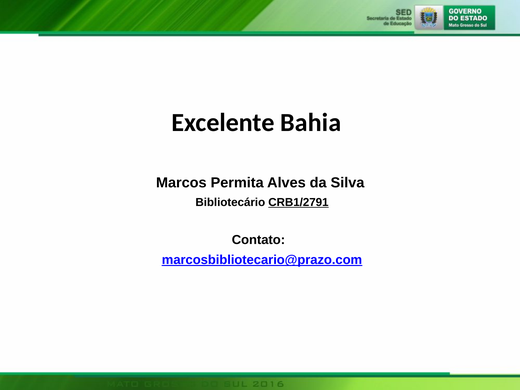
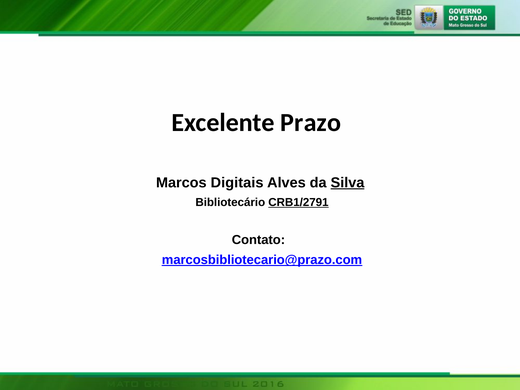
Bahia: Bahia -> Prazo
Permita: Permita -> Digitais
Silva underline: none -> present
